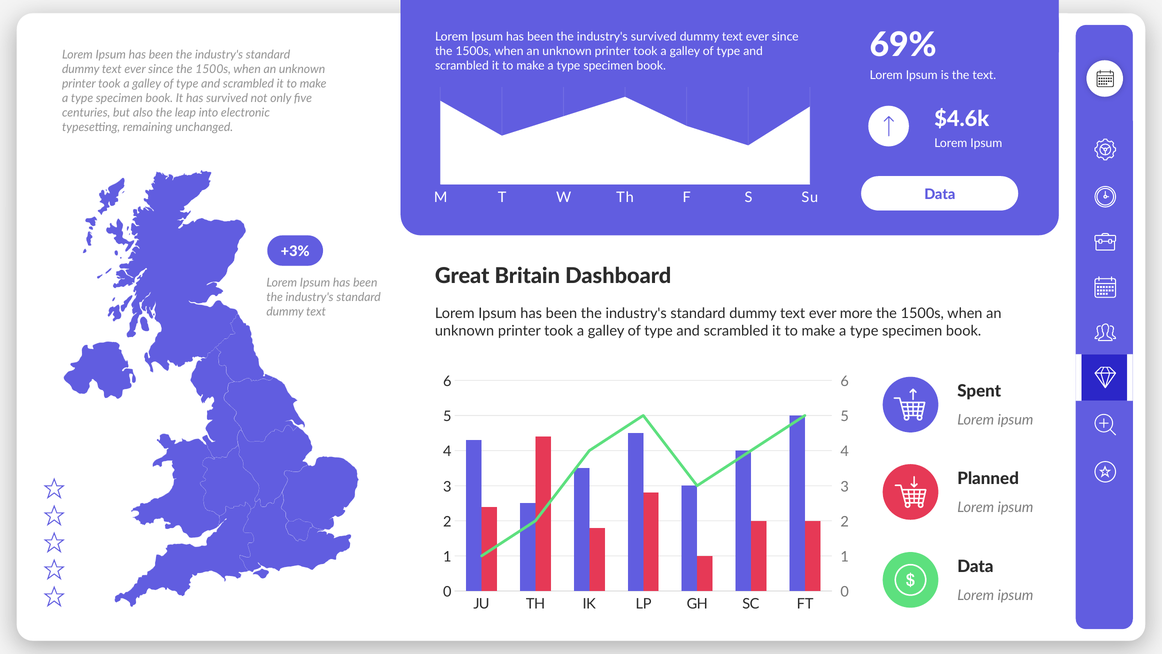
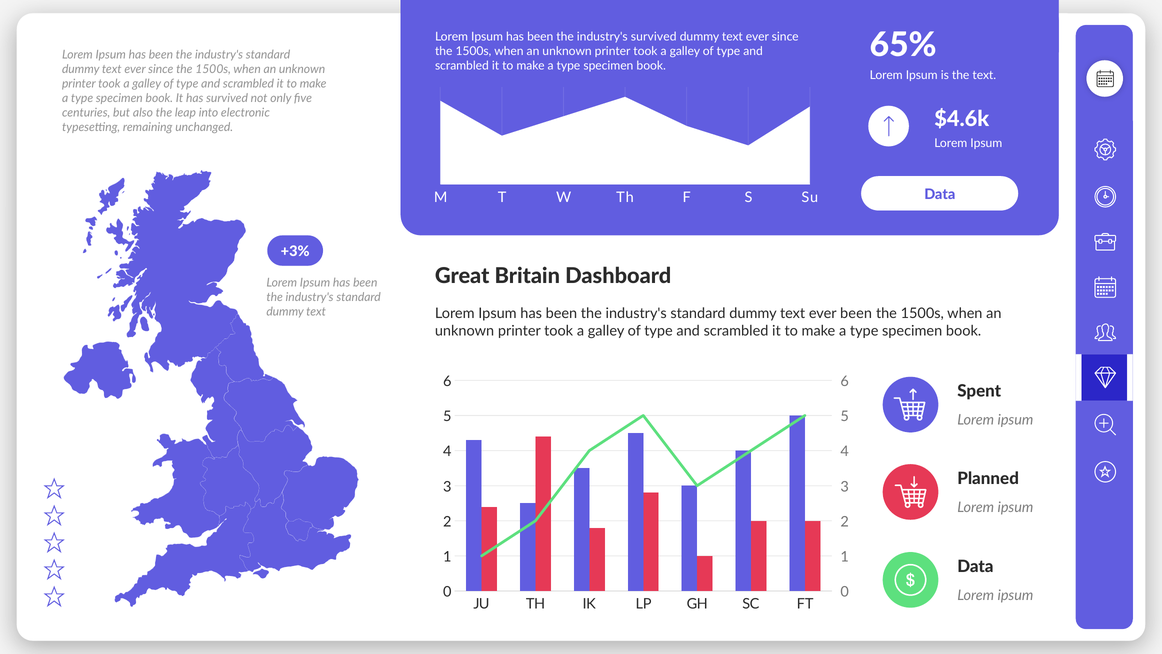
69%: 69% -> 65%
ever more: more -> been
